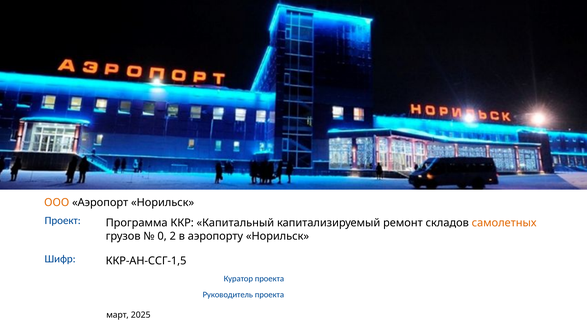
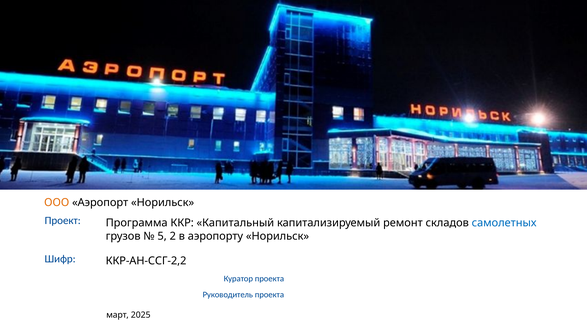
самолетных colour: orange -> blue
0: 0 -> 5
ККР-АН-ССГ-1,5: ККР-АН-ССГ-1,5 -> ККР-АН-ССГ-2,2
